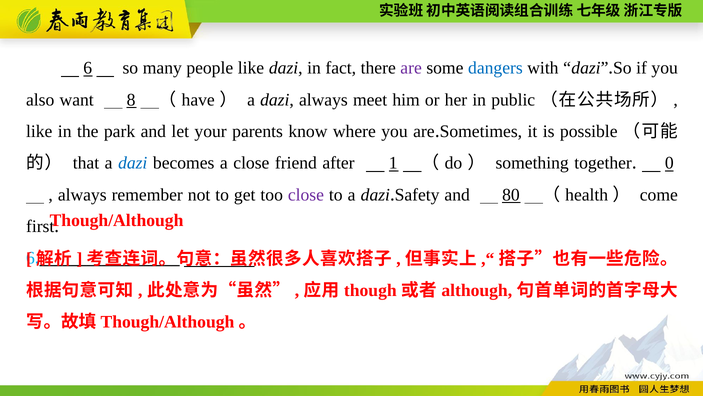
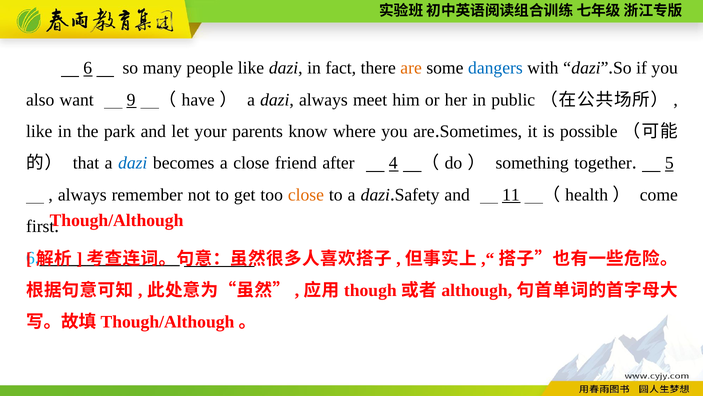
are at (411, 68) colour: purple -> orange
8: 8 -> 9
1: 1 -> 4
0: 0 -> 5
close at (306, 195) colour: purple -> orange
80: 80 -> 11
